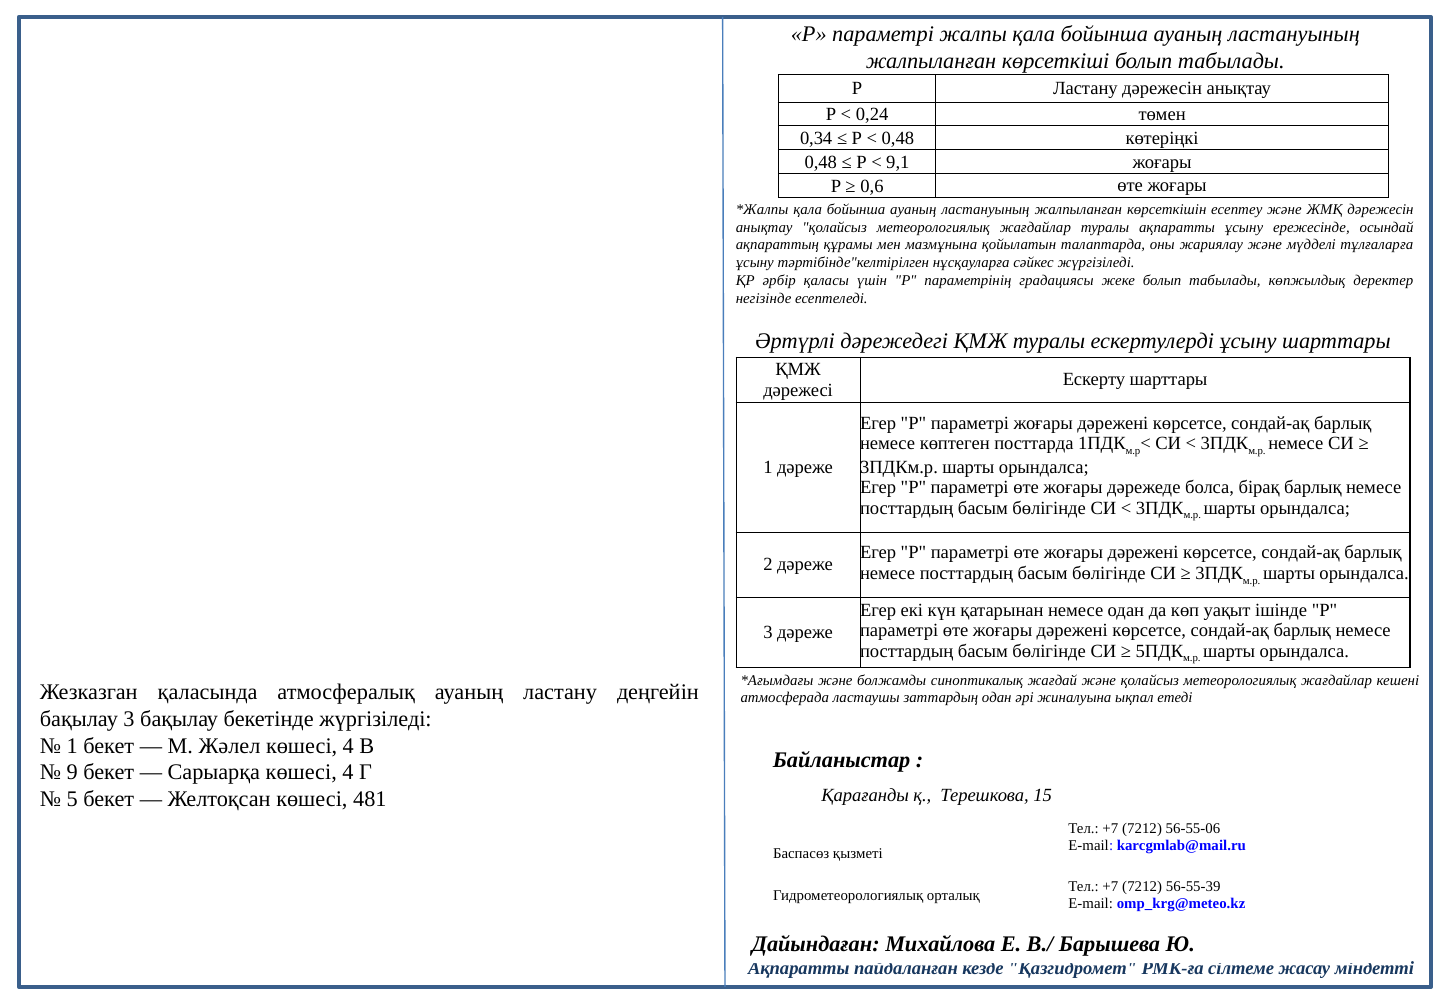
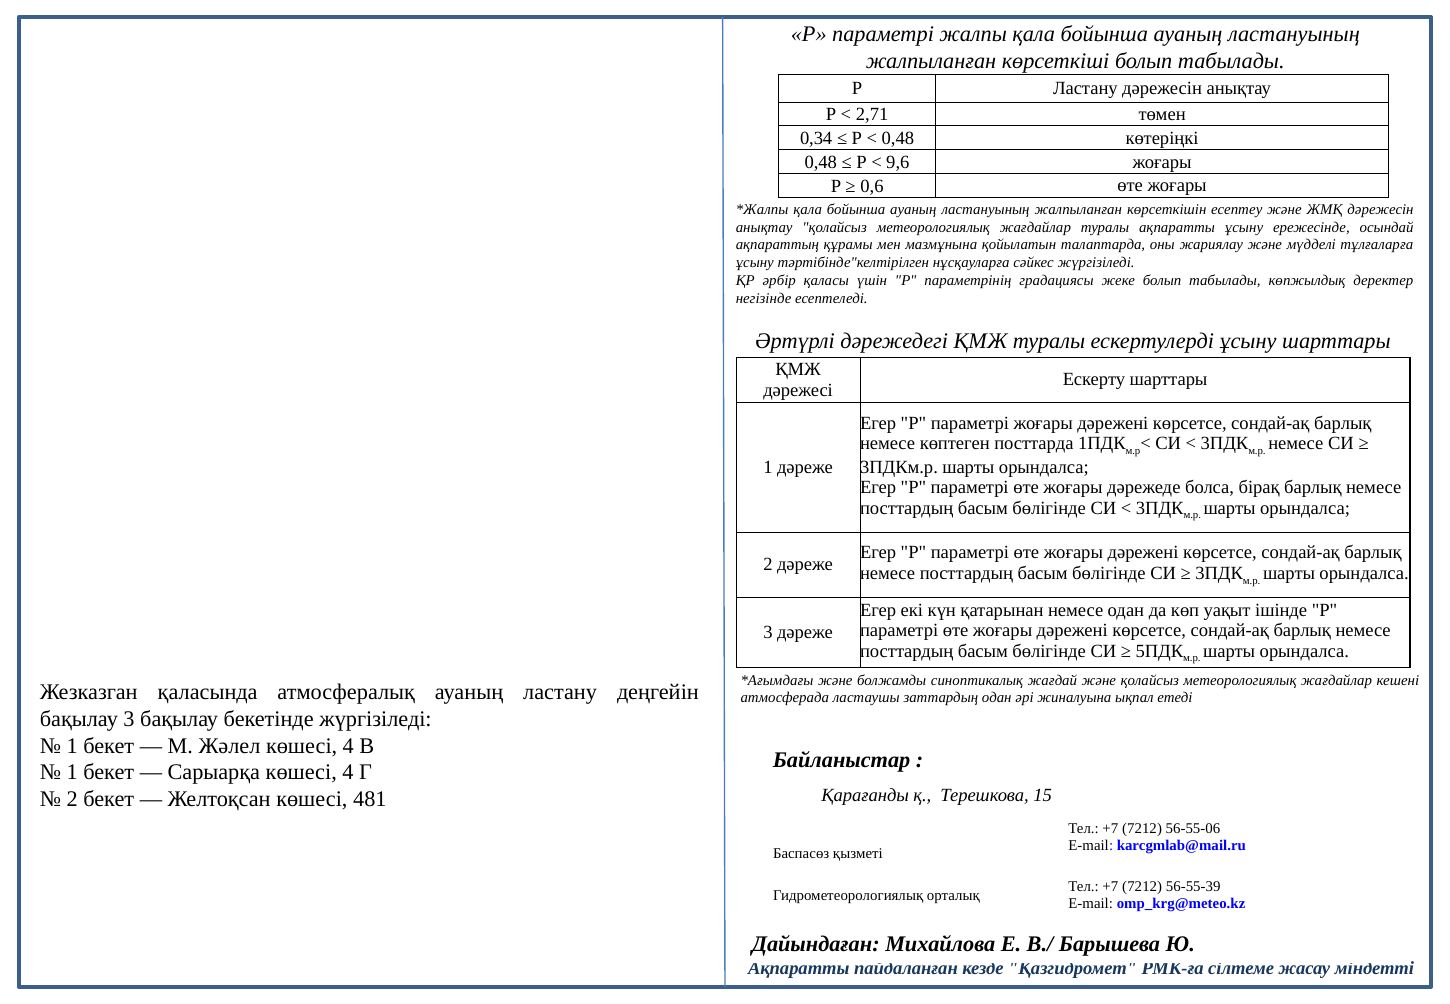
0,24: 0,24 -> 2,71
9,1: 9,1 -> 9,6
9 at (72, 772): 9 -> 1
5 at (72, 799): 5 -> 2
